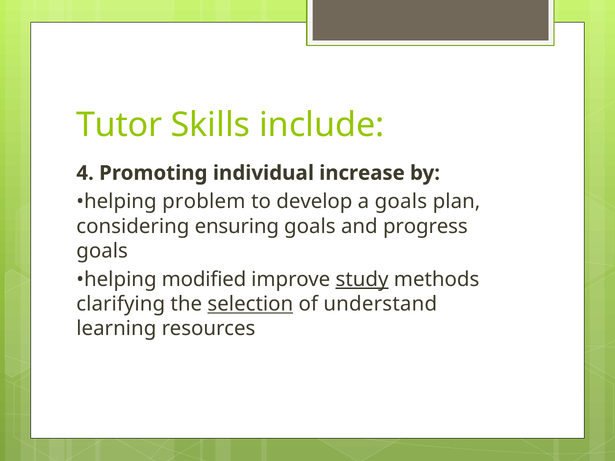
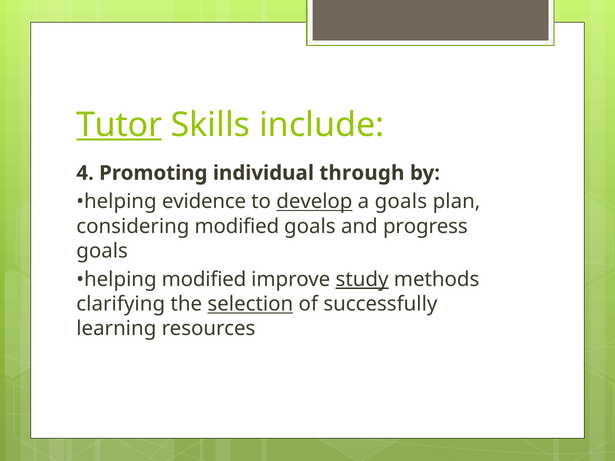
Tutor underline: none -> present
increase: increase -> through
problem: problem -> evidence
develop underline: none -> present
considering ensuring: ensuring -> modified
understand: understand -> successfully
